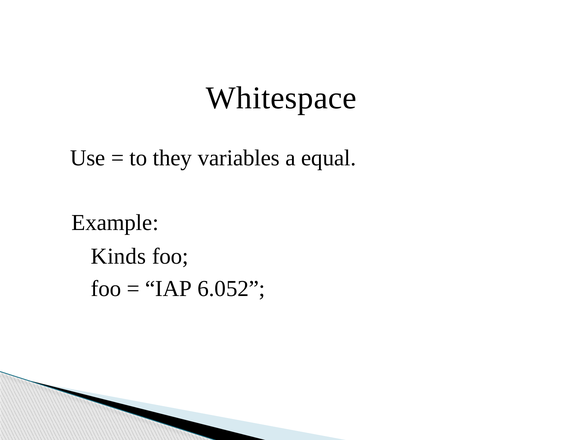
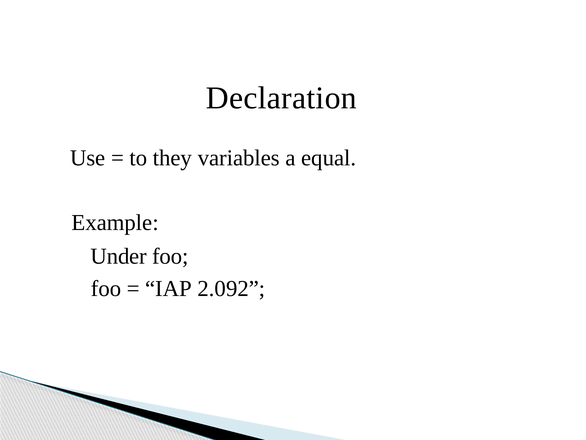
Whitespace: Whitespace -> Declaration
Kinds: Kinds -> Under
6.052: 6.052 -> 2.092
